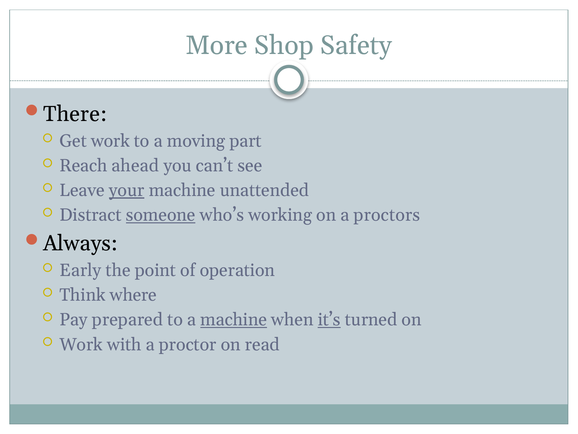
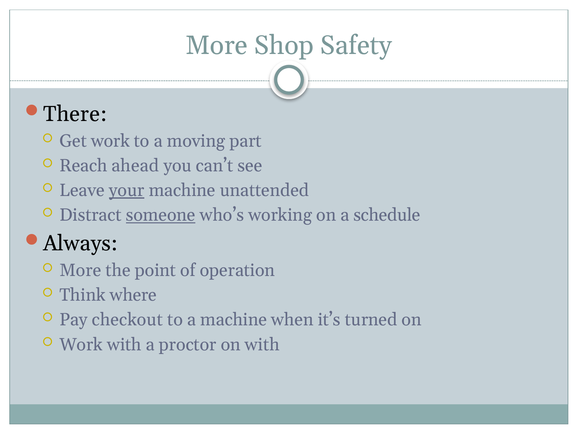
proctors: proctors -> schedule
Early at (80, 270): Early -> More
prepared: prepared -> checkout
machine at (234, 319) underline: present -> none
it’s underline: present -> none
on read: read -> with
